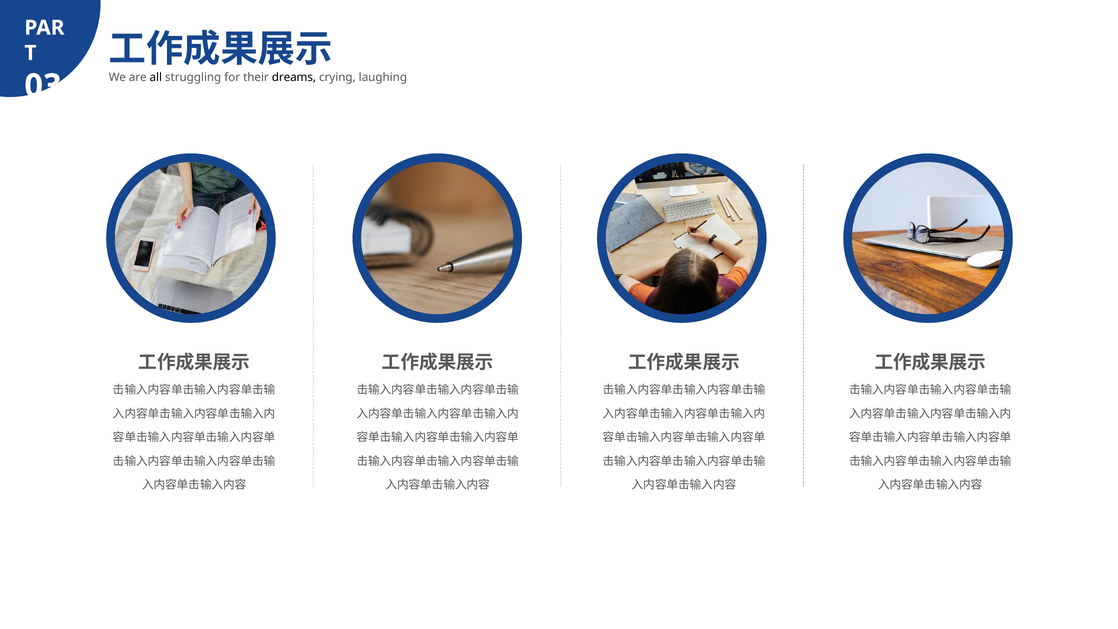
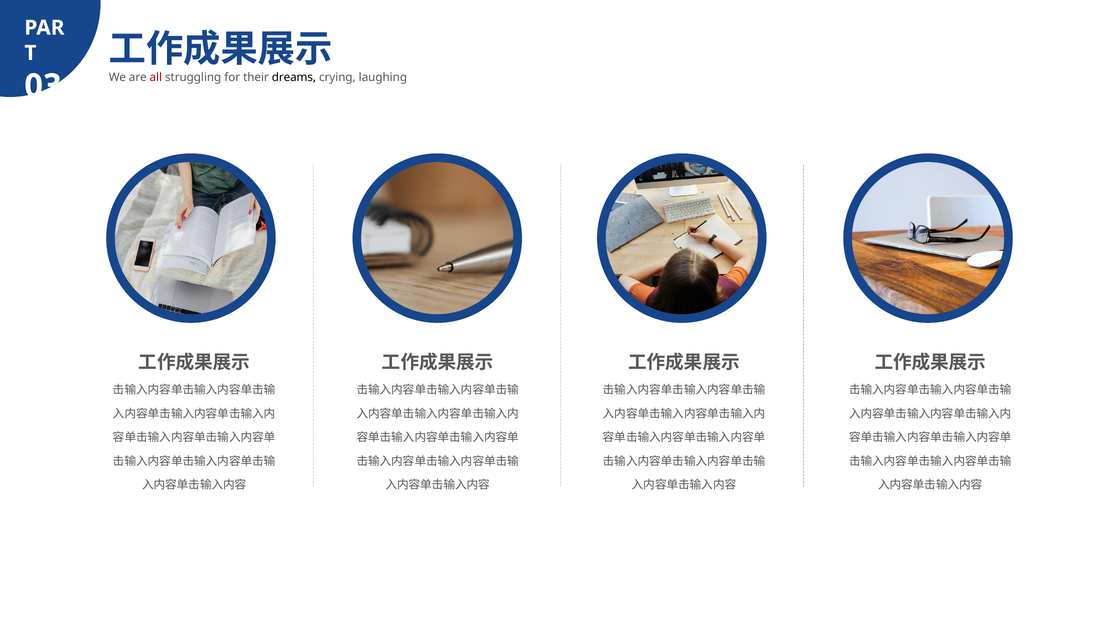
all colour: black -> red
